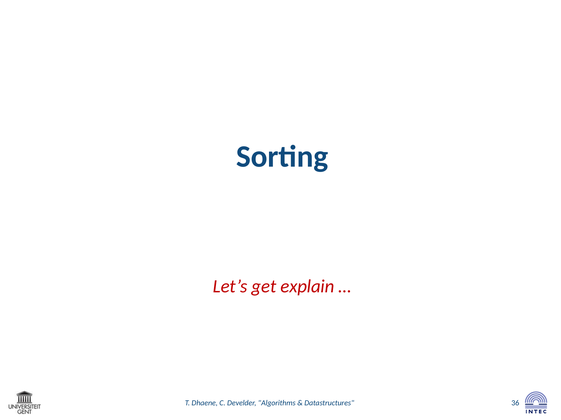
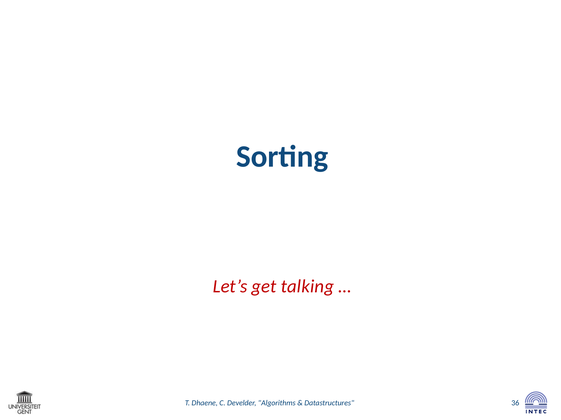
explain: explain -> talking
